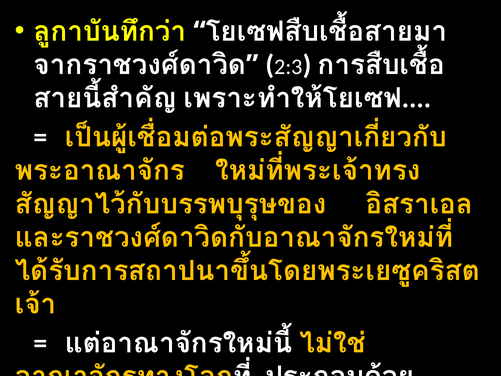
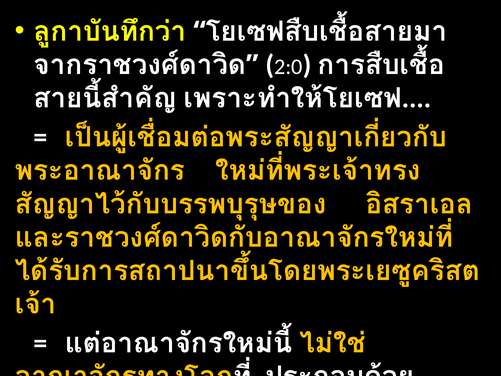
2:3: 2:3 -> 2:0
